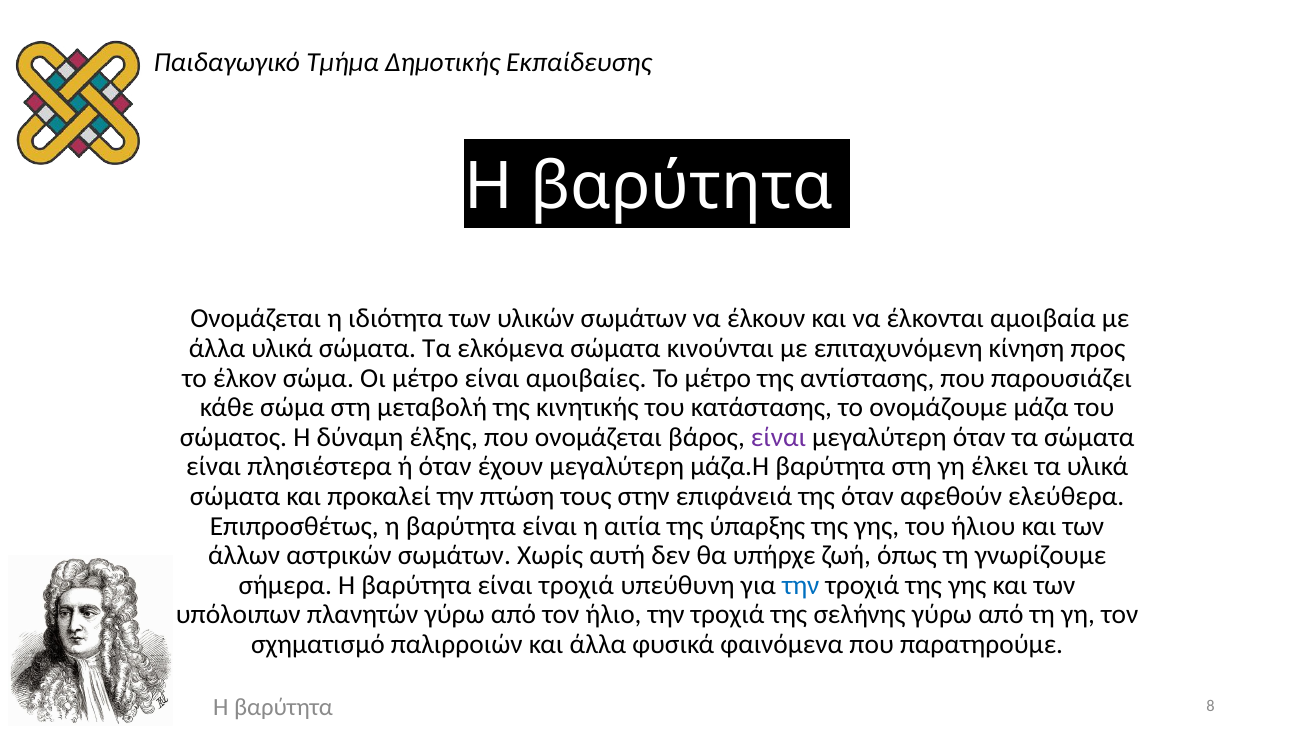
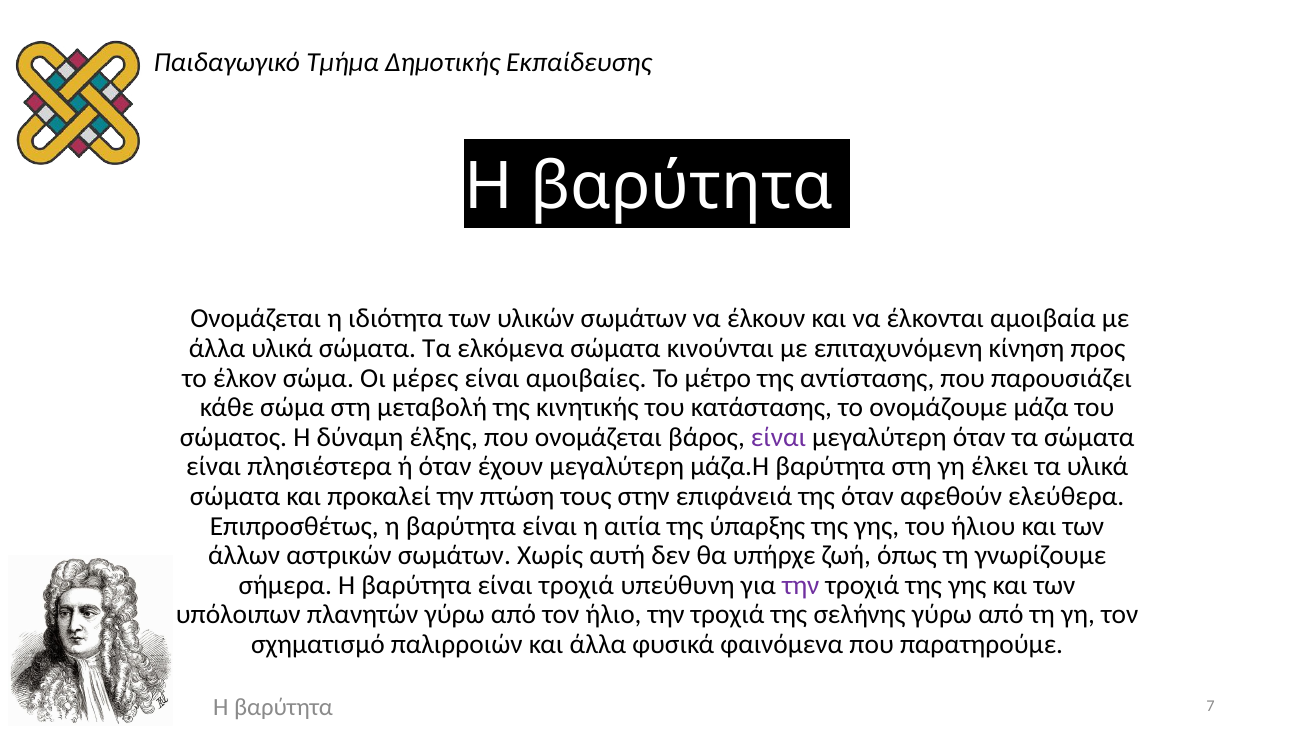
Οι μέτρο: μέτρο -> μέρες
την at (801, 585) colour: blue -> purple
8: 8 -> 7
